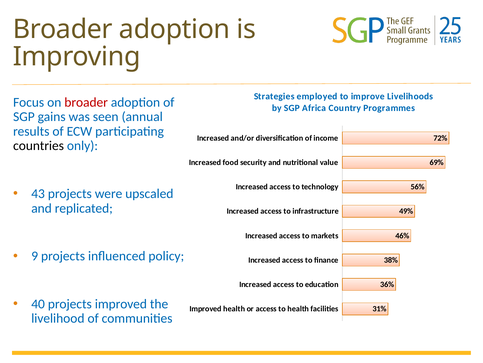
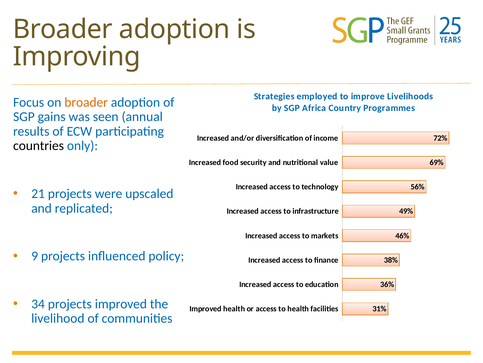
broader at (86, 102) colour: red -> orange
43: 43 -> 21
40: 40 -> 34
